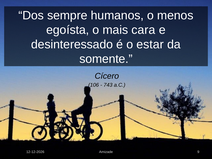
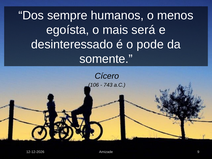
cara: cara -> será
estar: estar -> pode
